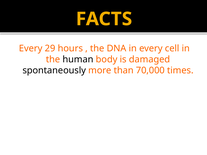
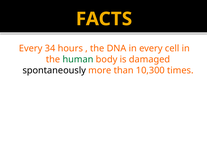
29: 29 -> 34
human colour: black -> green
70,000: 70,000 -> 10,300
